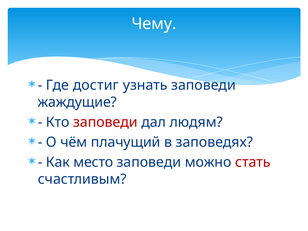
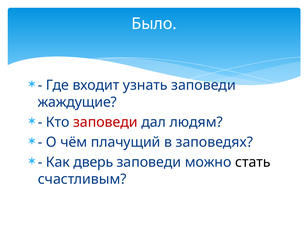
Чему: Чему -> Было
достиг: достиг -> входит
место: место -> дверь
стать colour: red -> black
